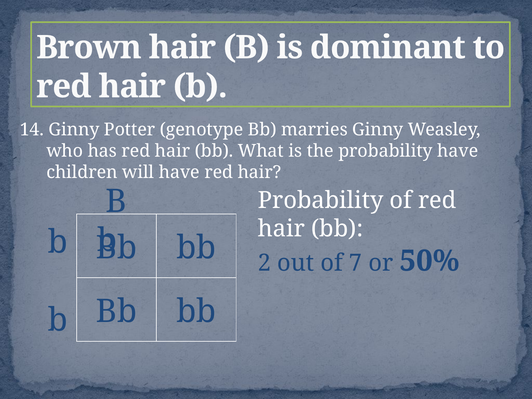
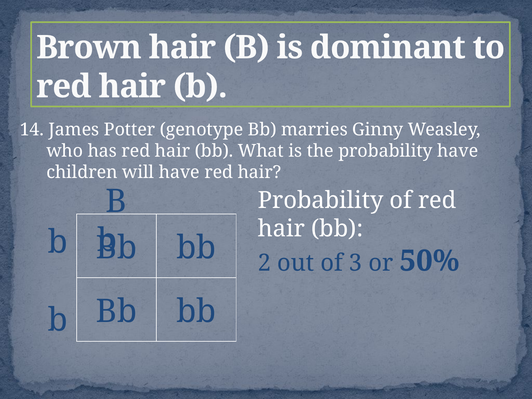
14 Ginny: Ginny -> James
7: 7 -> 3
